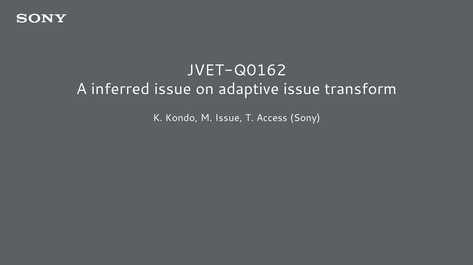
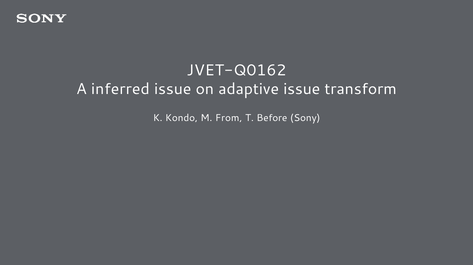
M Issue: Issue -> From
Access: Access -> Before
